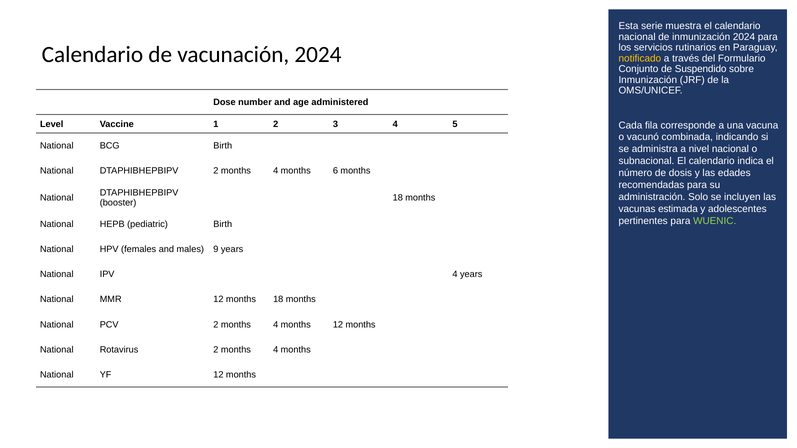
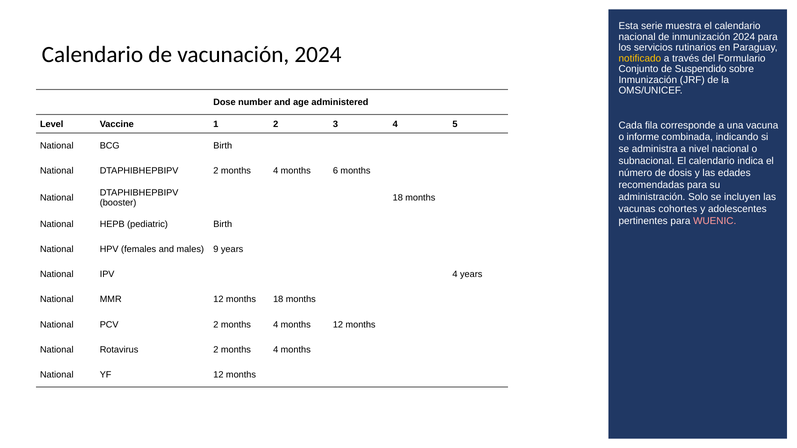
vacunó: vacunó -> informe
estimada: estimada -> cohortes
WUENIC at (715, 221) colour: light green -> pink
